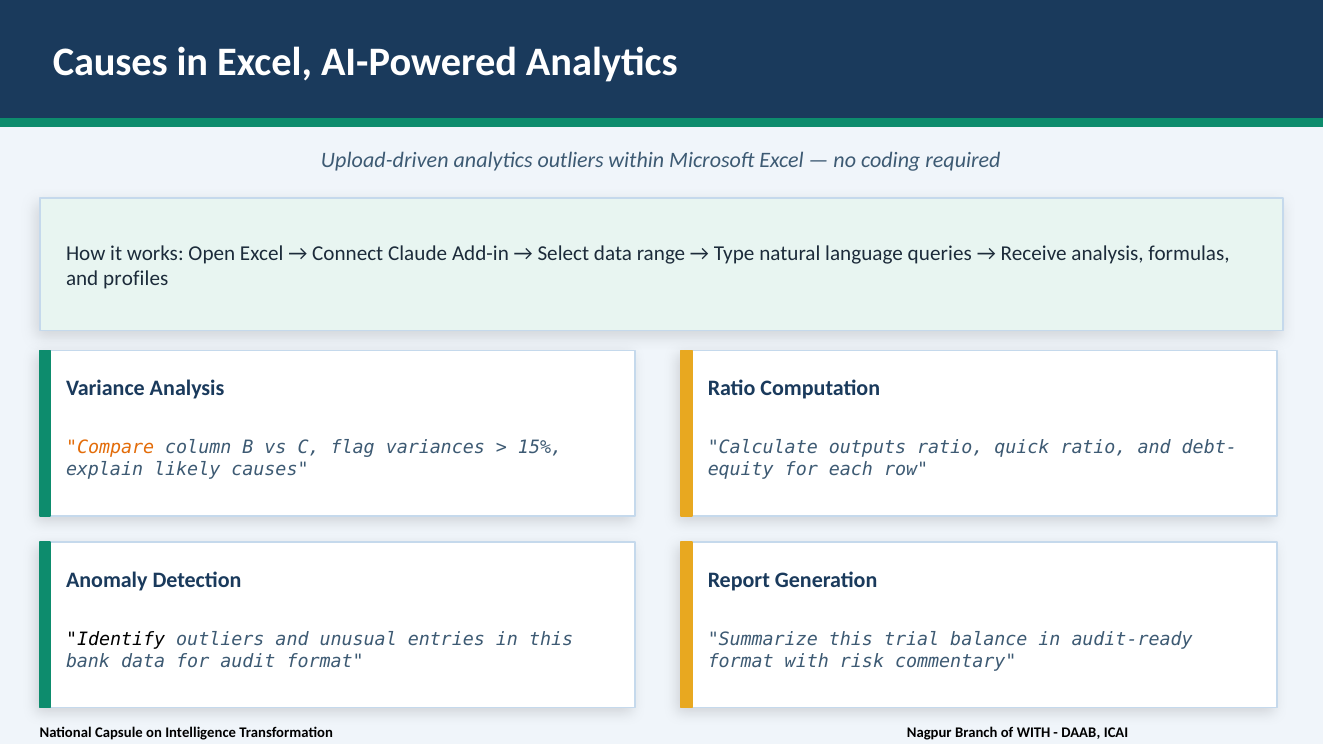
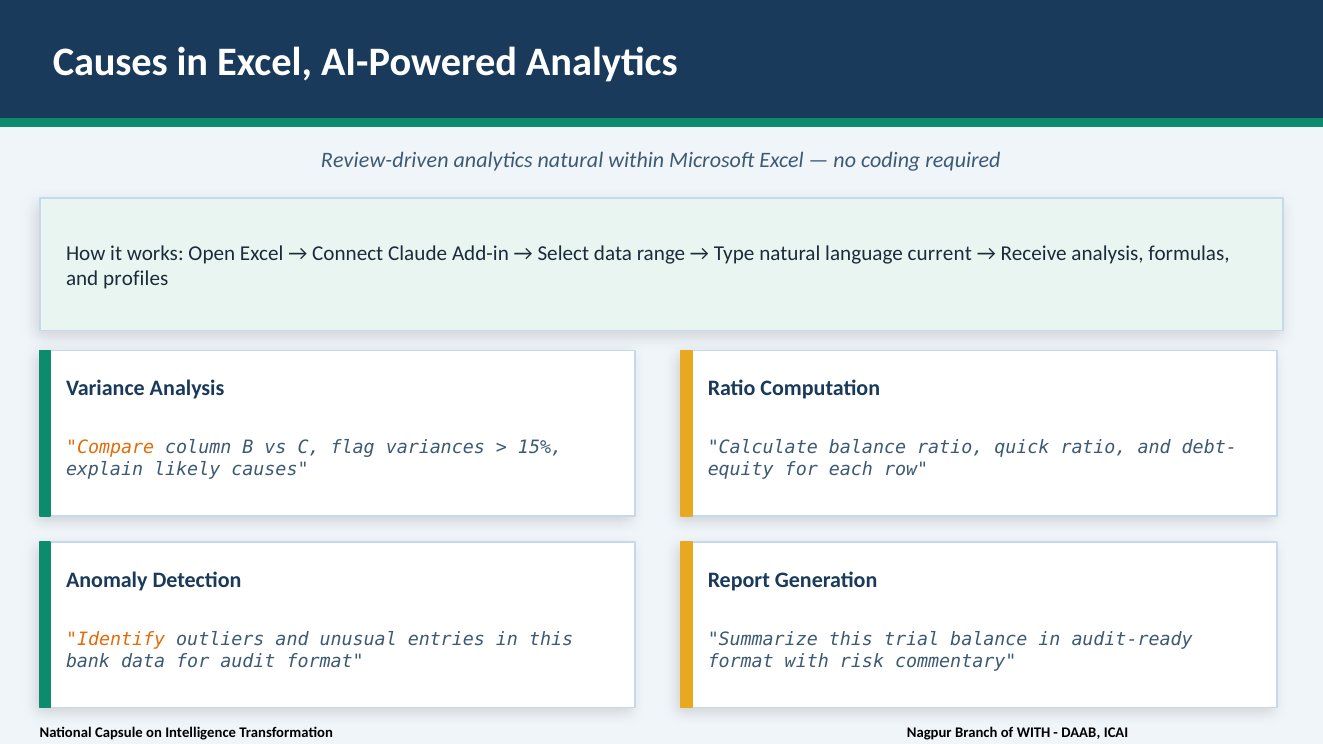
Upload-driven: Upload-driven -> Review-driven
analytics outliers: outliers -> natural
queries: queries -> current
Calculate outputs: outputs -> balance
Identify colour: black -> orange
